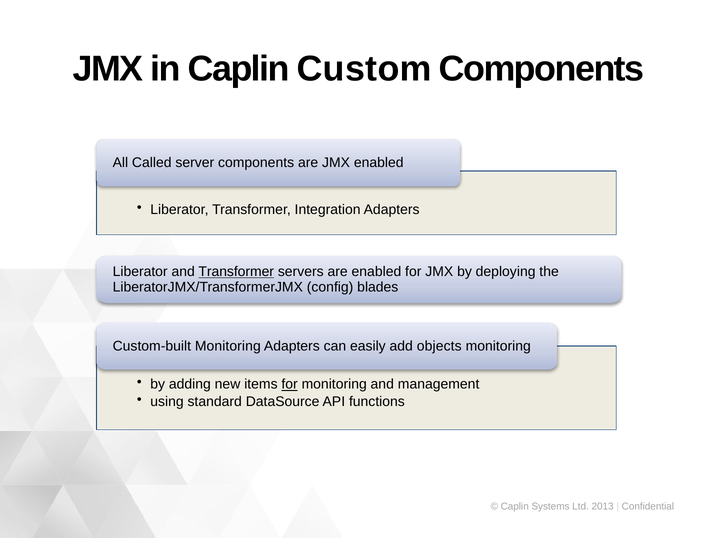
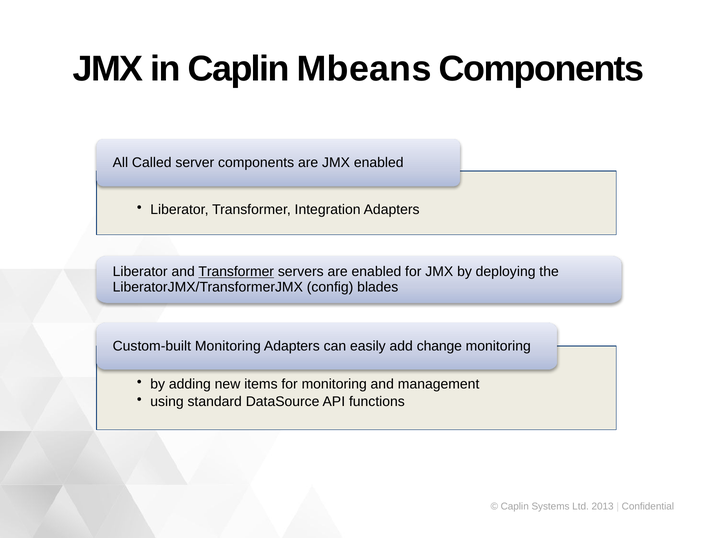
Custom: Custom -> Mbeans
objects: objects -> change
for at (290, 384) underline: present -> none
